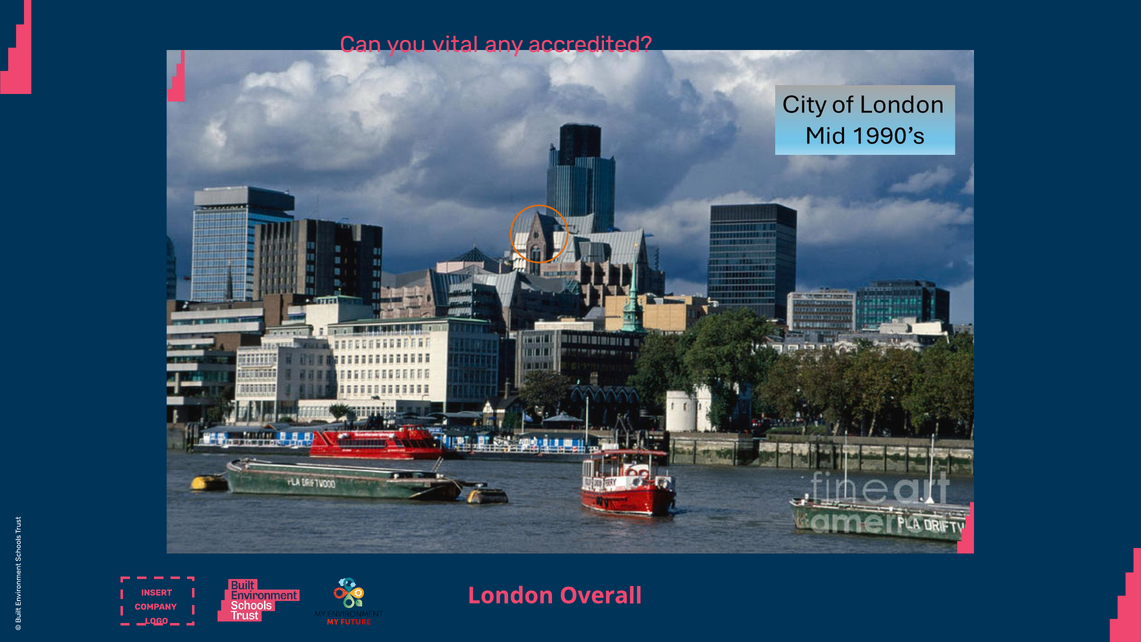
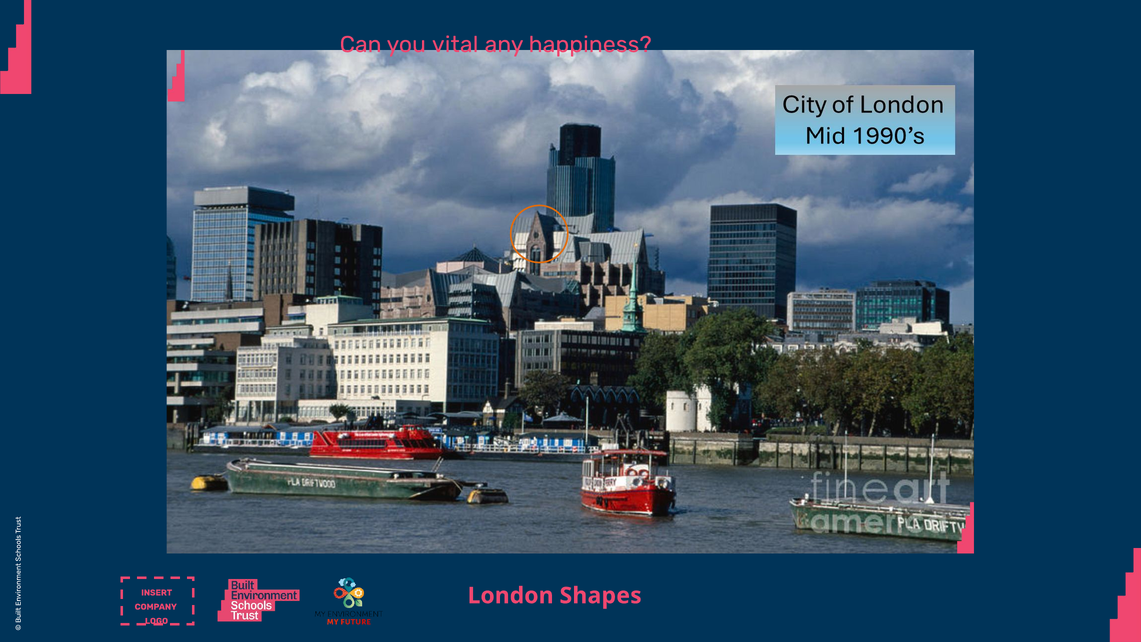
accredited: accredited -> happiness
Overall: Overall -> Shapes
